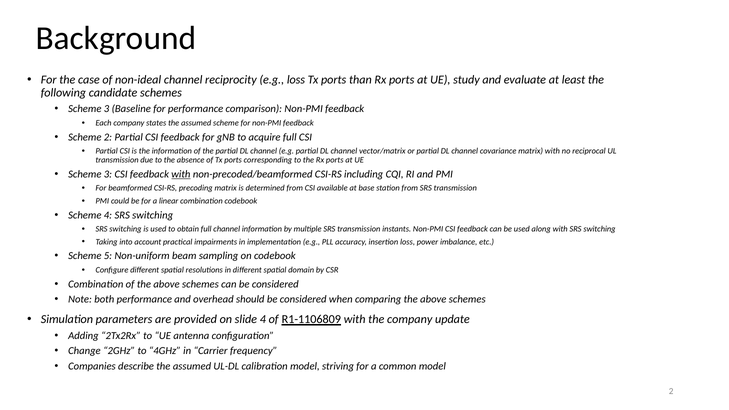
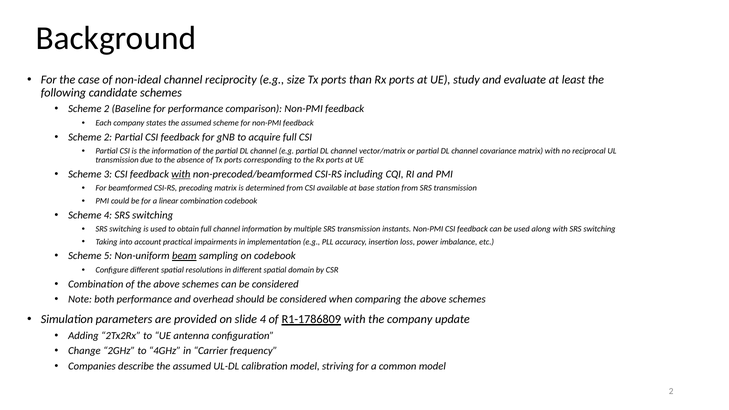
e.g loss: loss -> size
3 at (107, 109): 3 -> 2
beam underline: none -> present
R1-1106809: R1-1106809 -> R1-1786809
